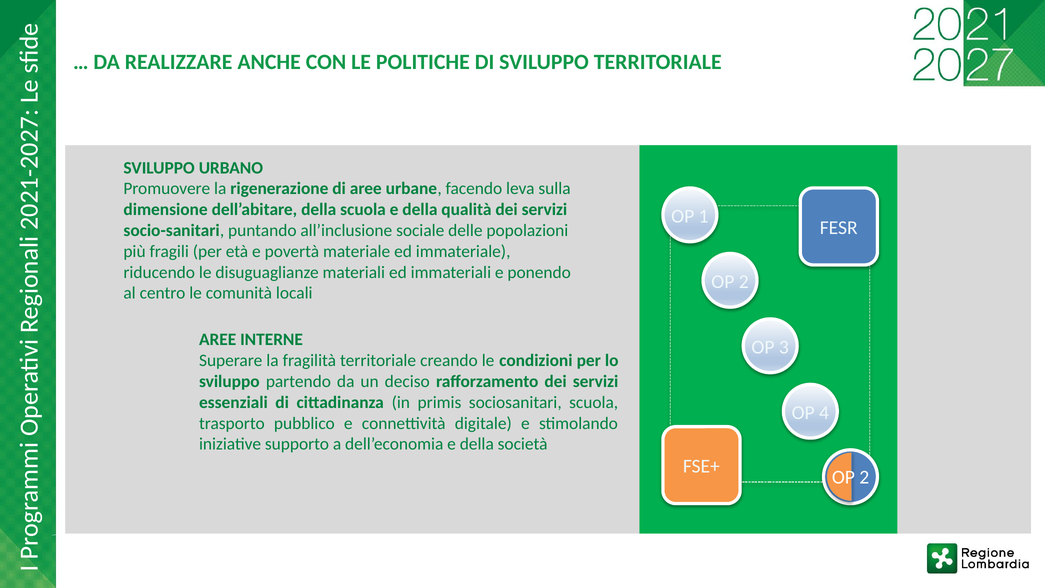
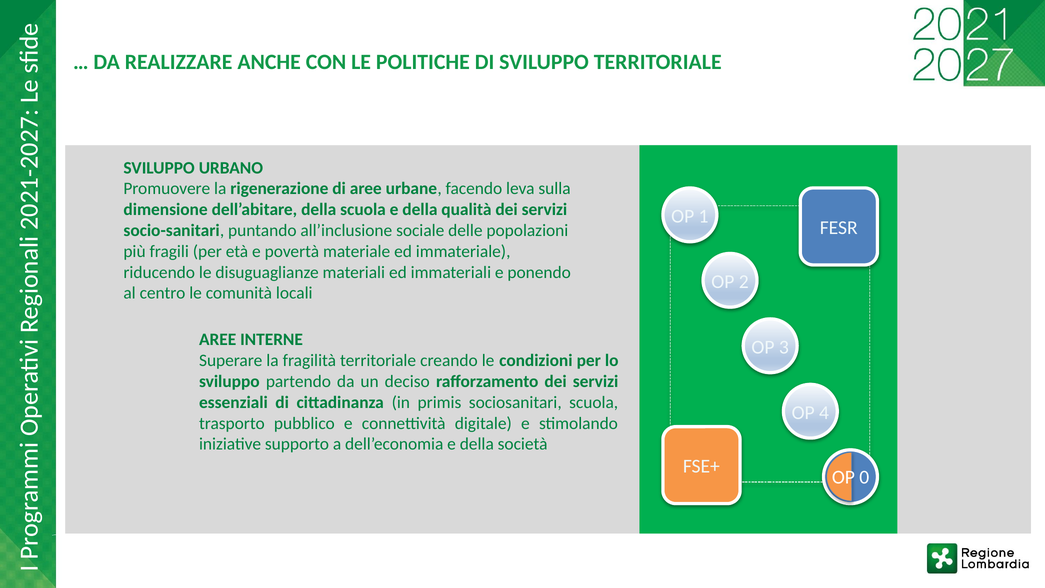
2 at (864, 477): 2 -> 0
